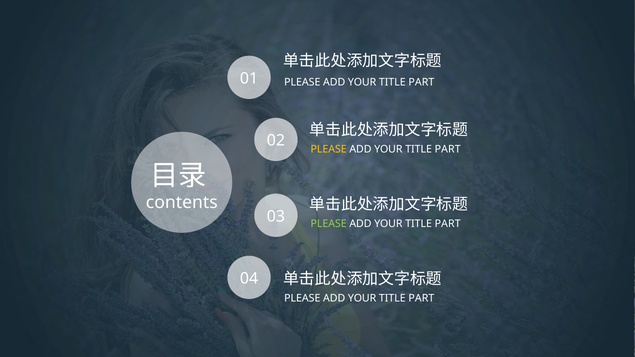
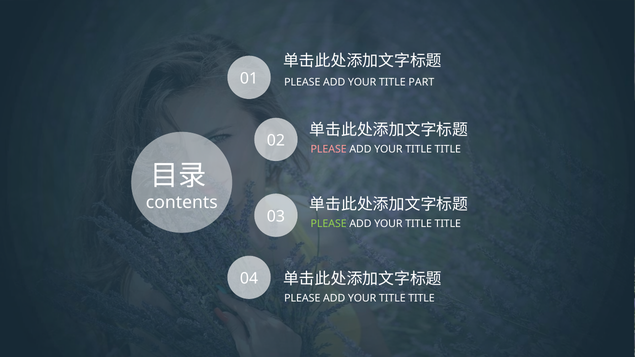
PLEASE at (329, 149) colour: yellow -> pink
PART at (448, 149): PART -> TITLE
PART at (448, 224): PART -> TITLE
PART at (421, 298): PART -> TITLE
